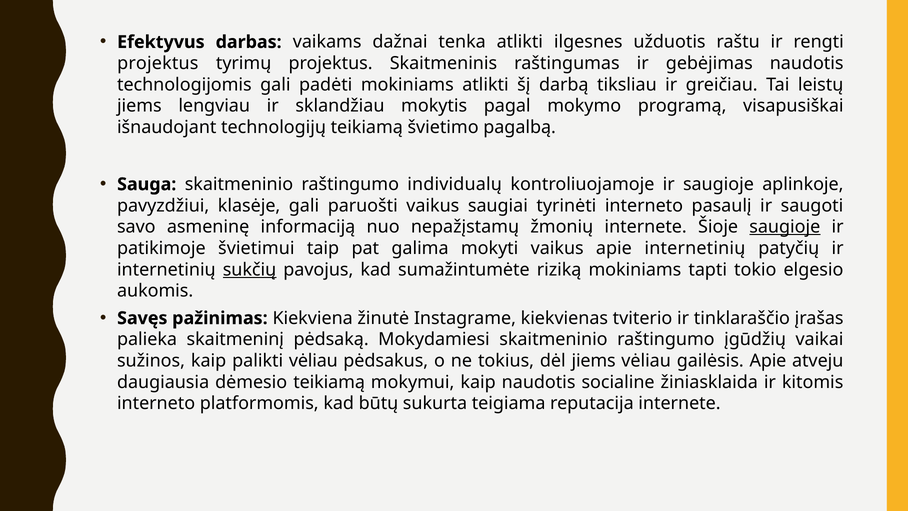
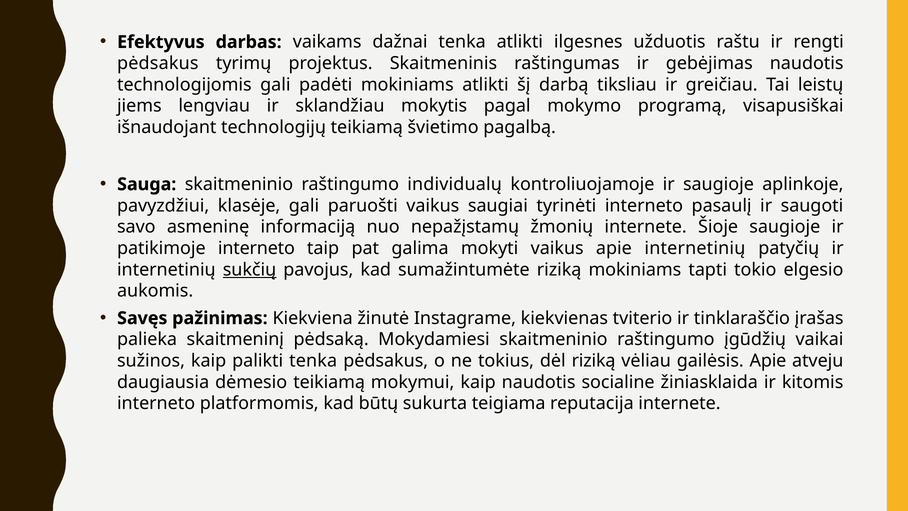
projektus at (158, 63): projektus -> pėdsakus
saugioje at (785, 227) underline: present -> none
patikimoje švietimui: švietimui -> interneto
palikti vėliau: vėliau -> tenka
dėl jiems: jiems -> riziką
